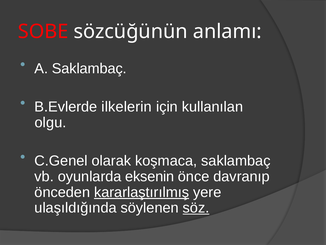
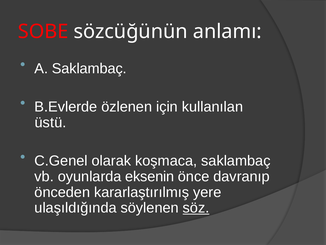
ilkelerin: ilkelerin -> özlenen
olgu: olgu -> üstü
kararlaştırılmış underline: present -> none
